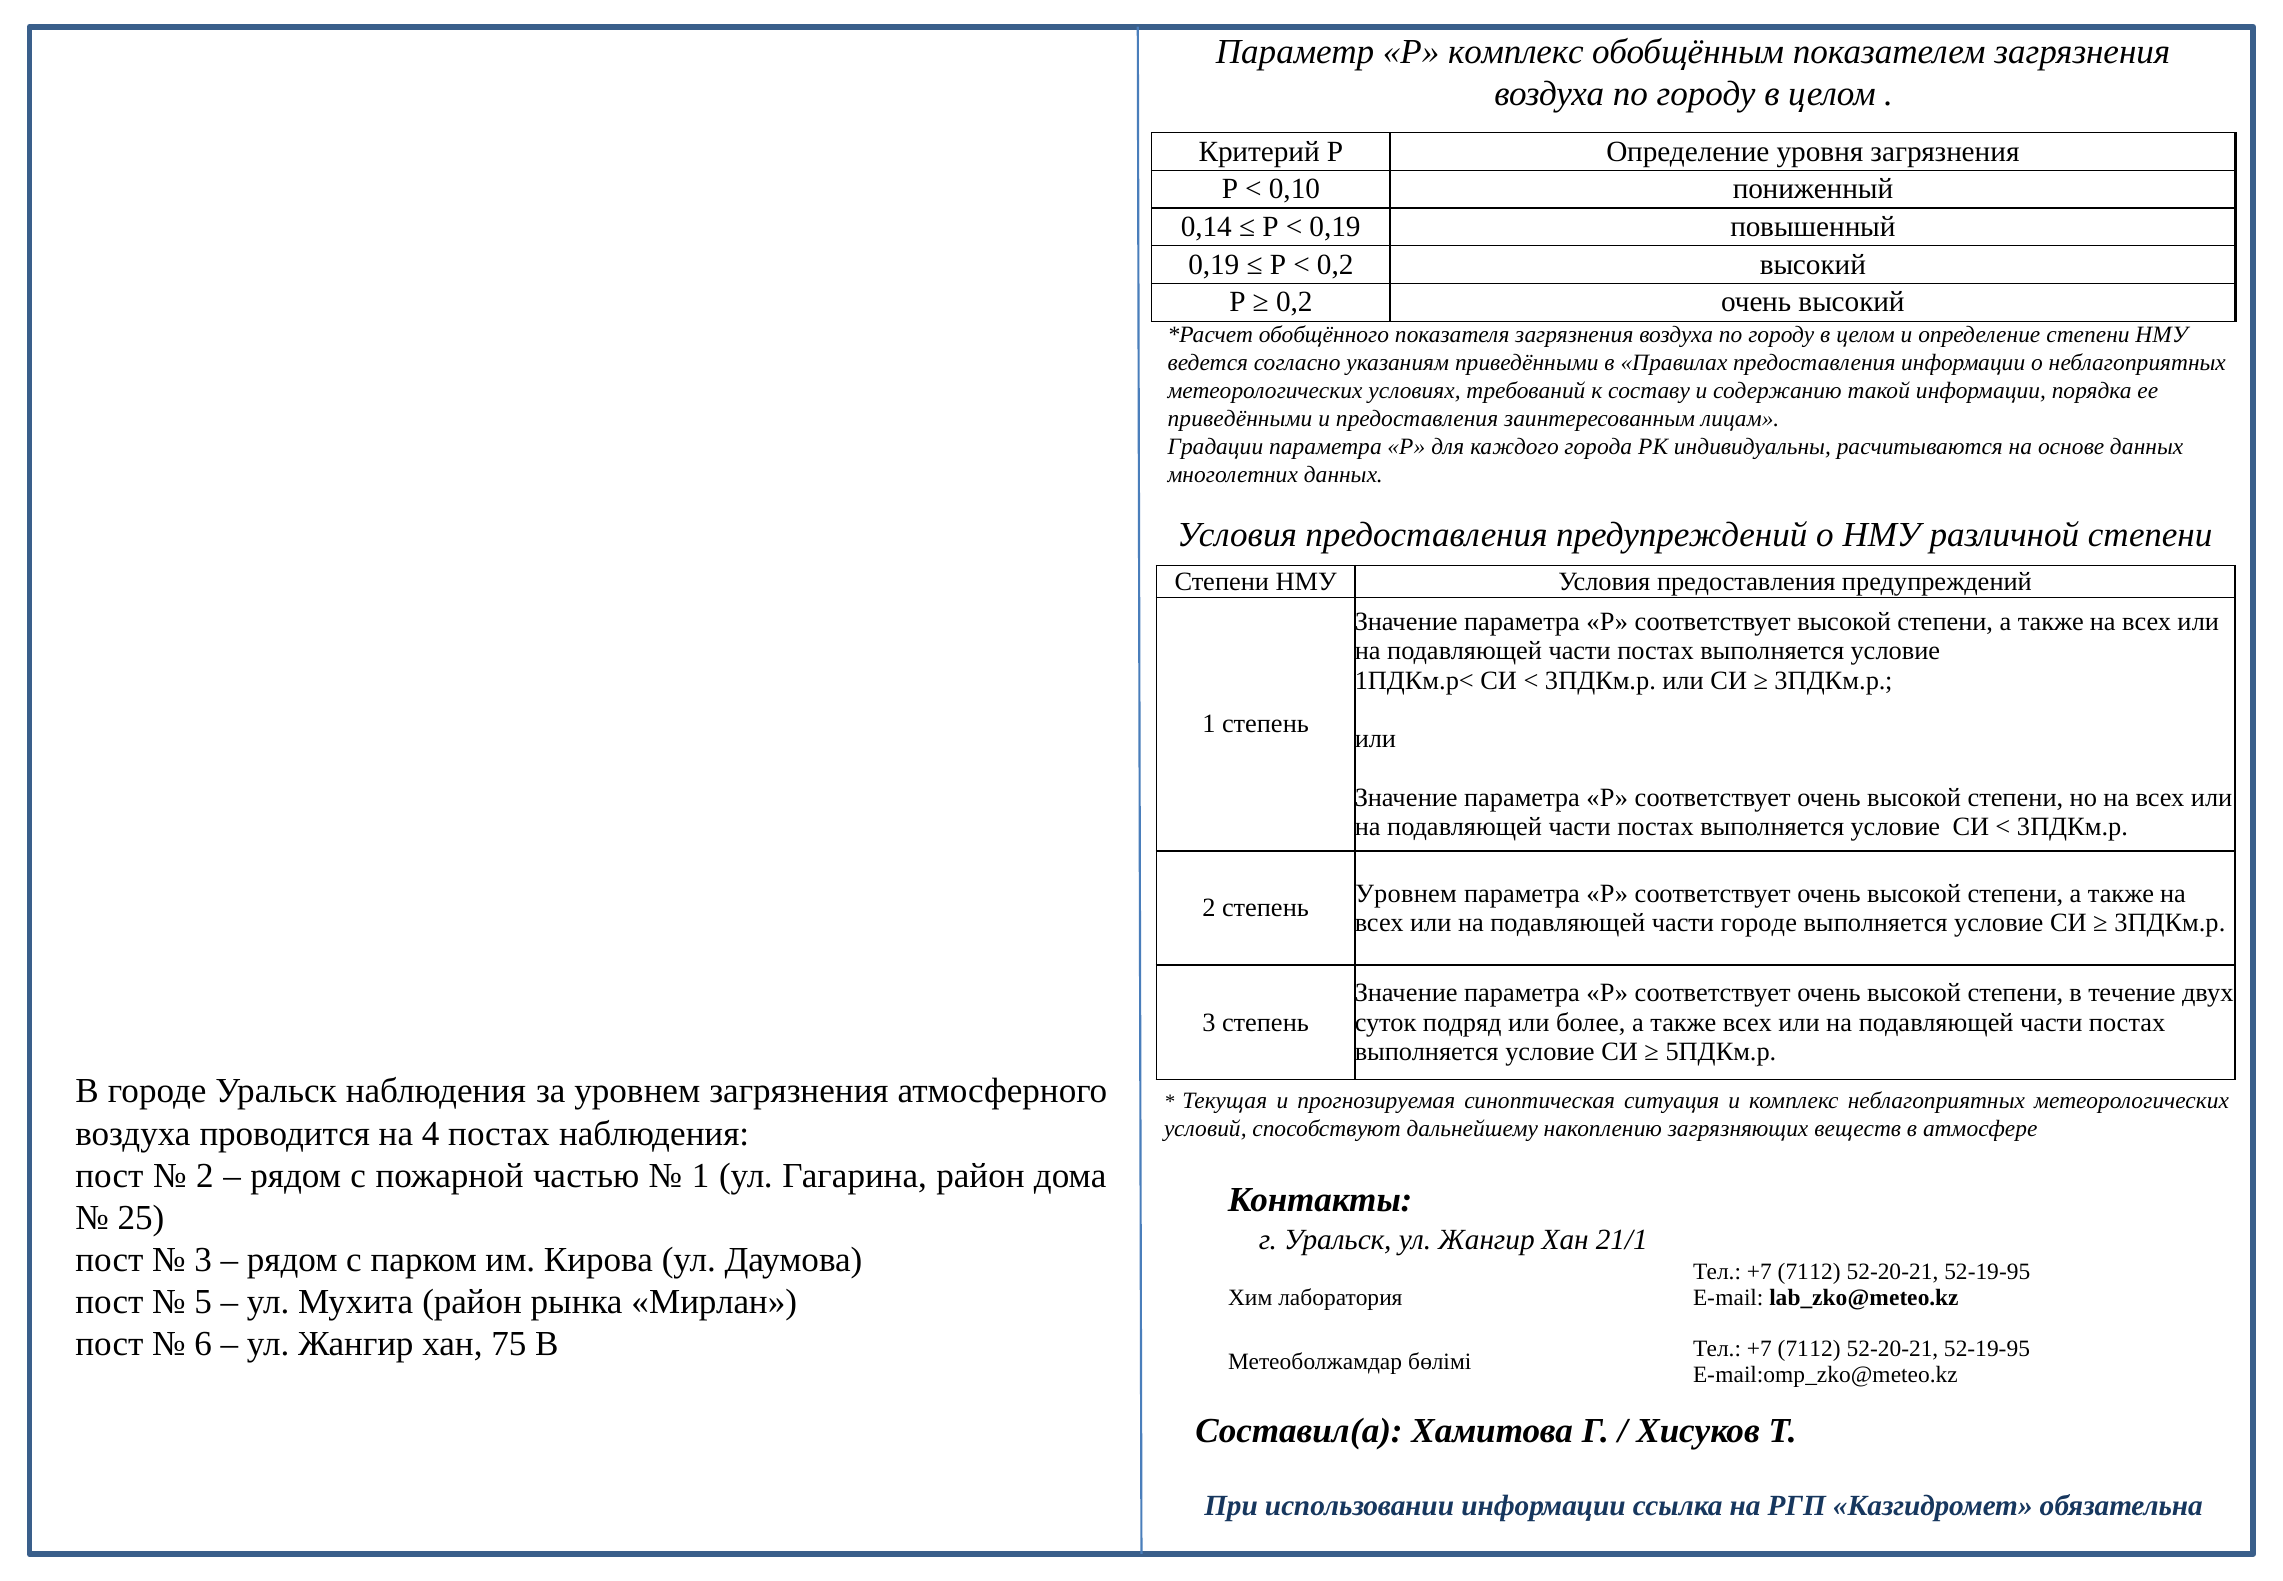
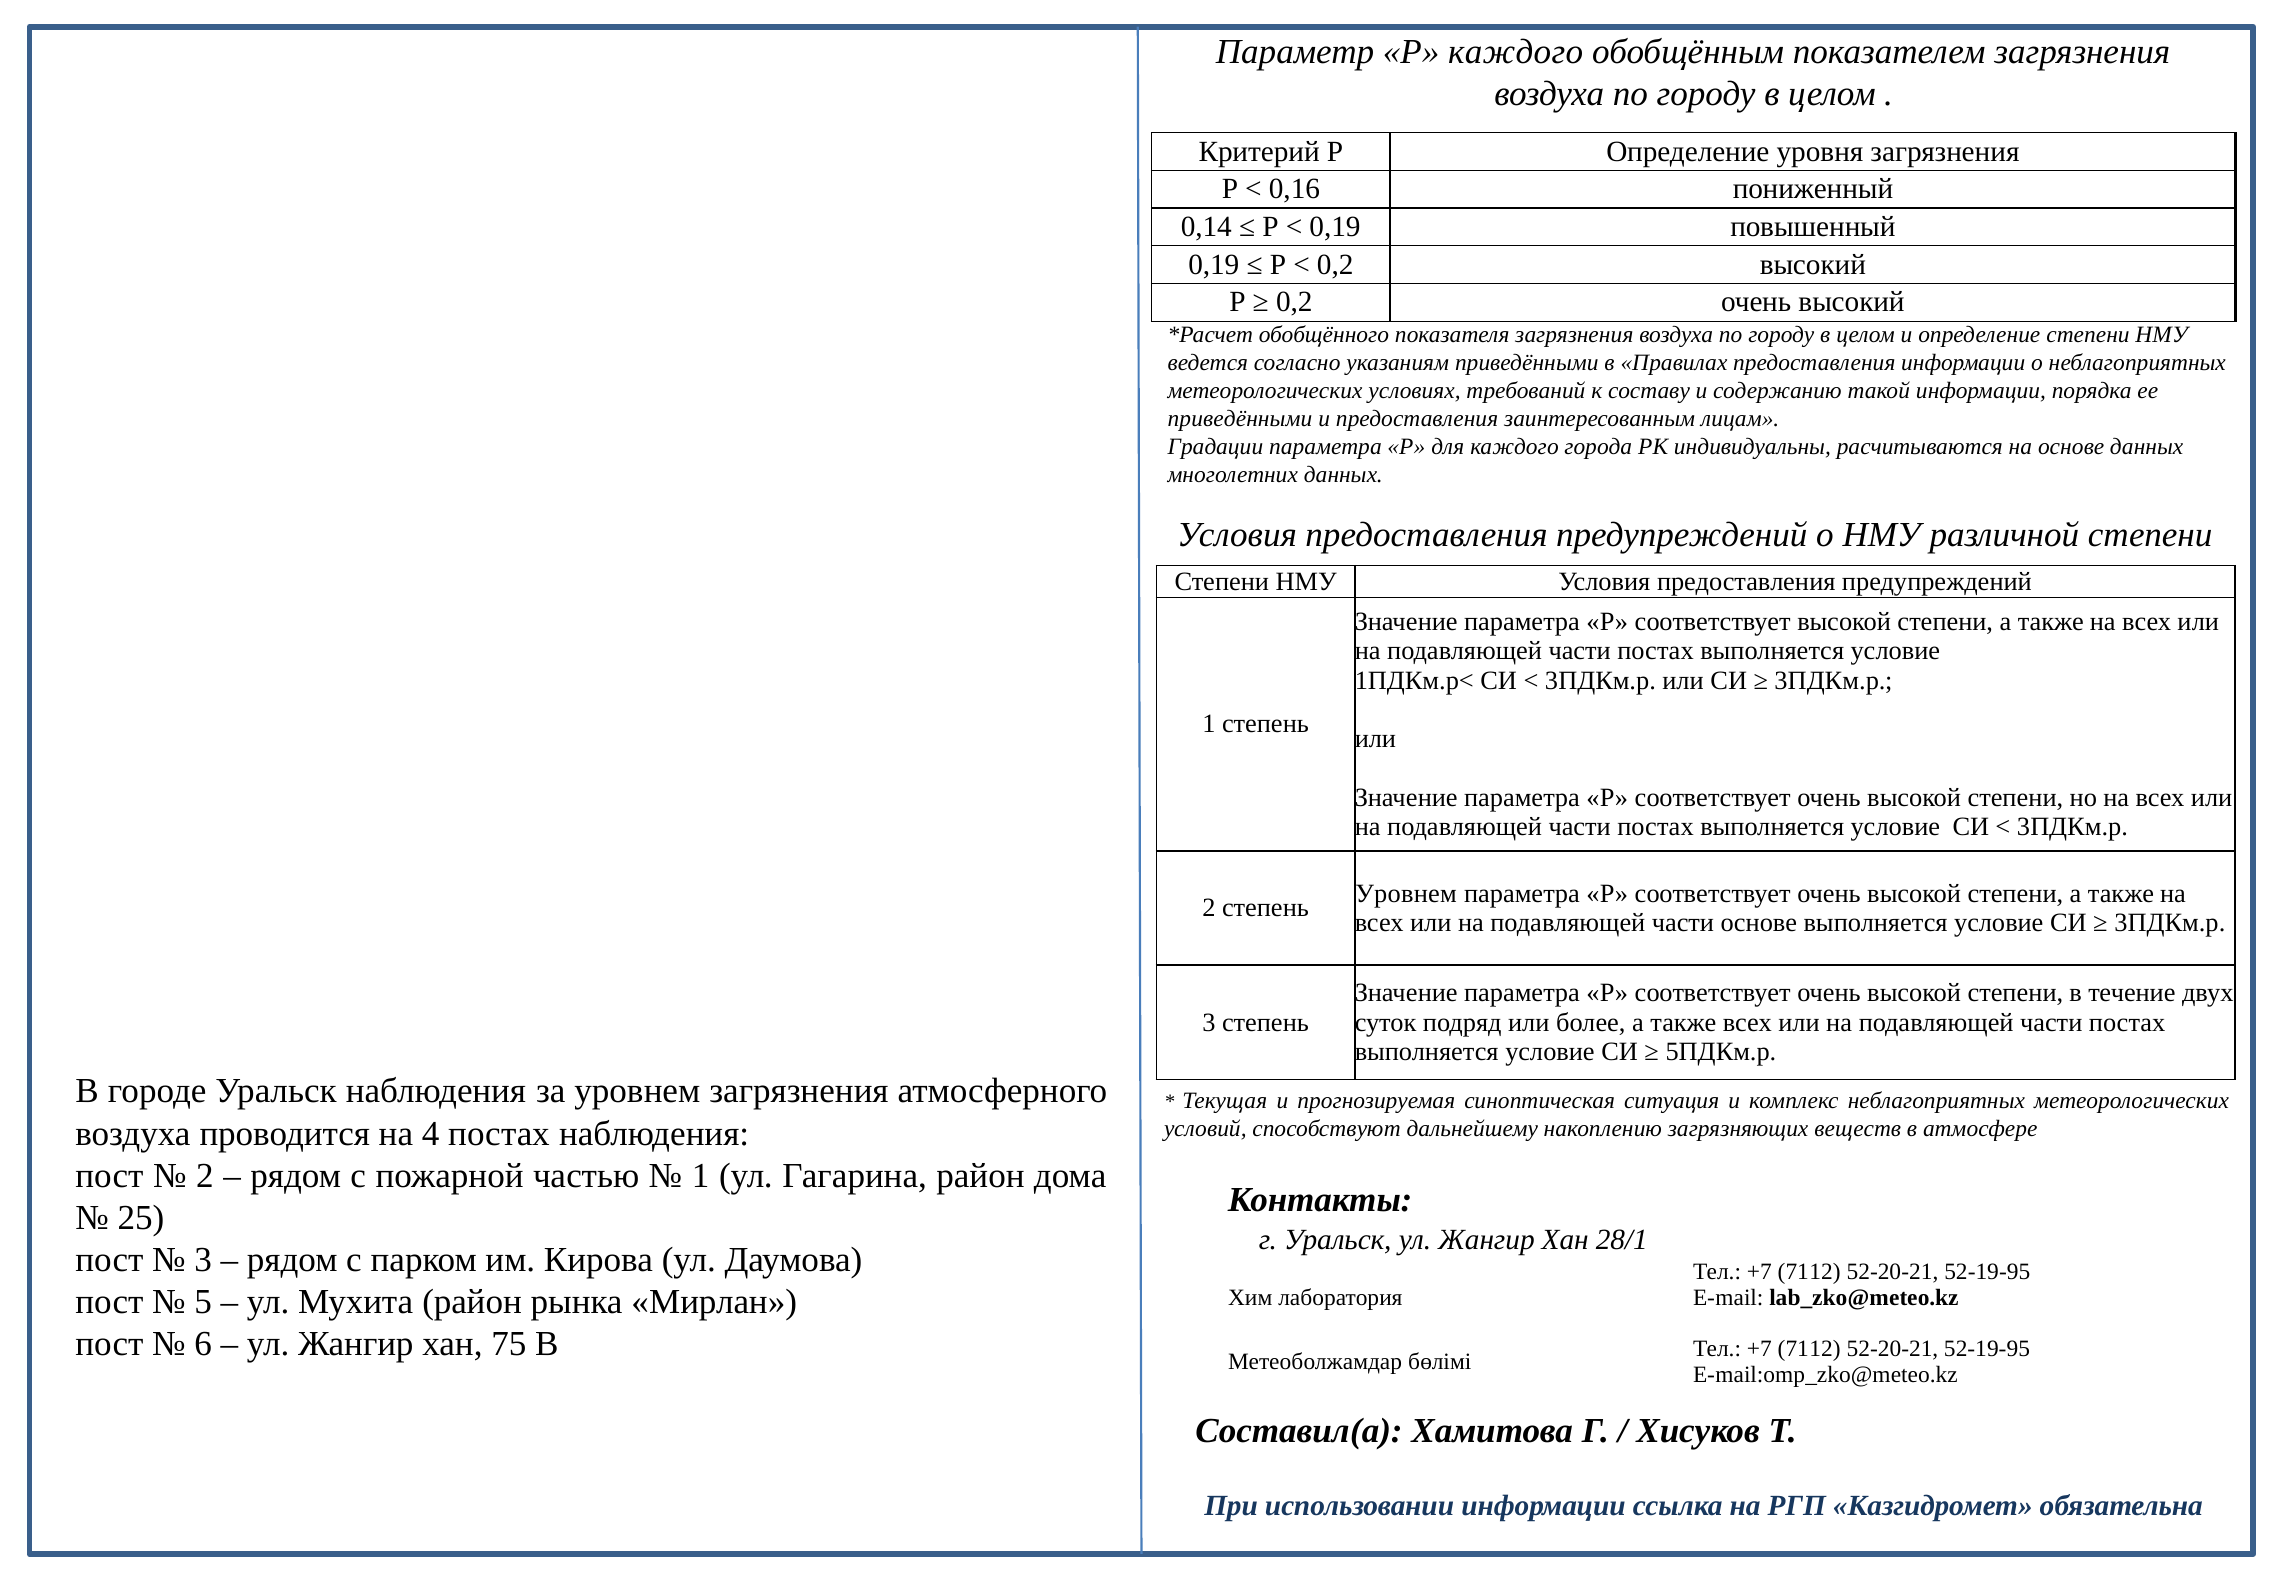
Р комплекс: комплекс -> каждого
0,10: 0,10 -> 0,16
части городе: городе -> основе
21/1: 21/1 -> 28/1
